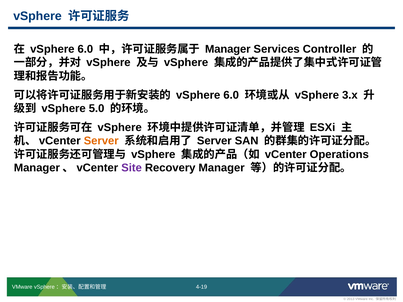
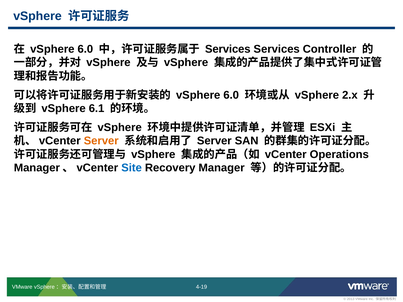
Manager at (228, 49): Manager -> Services
3.x: 3.x -> 2.x
5.0: 5.0 -> 6.1
Site colour: purple -> blue
